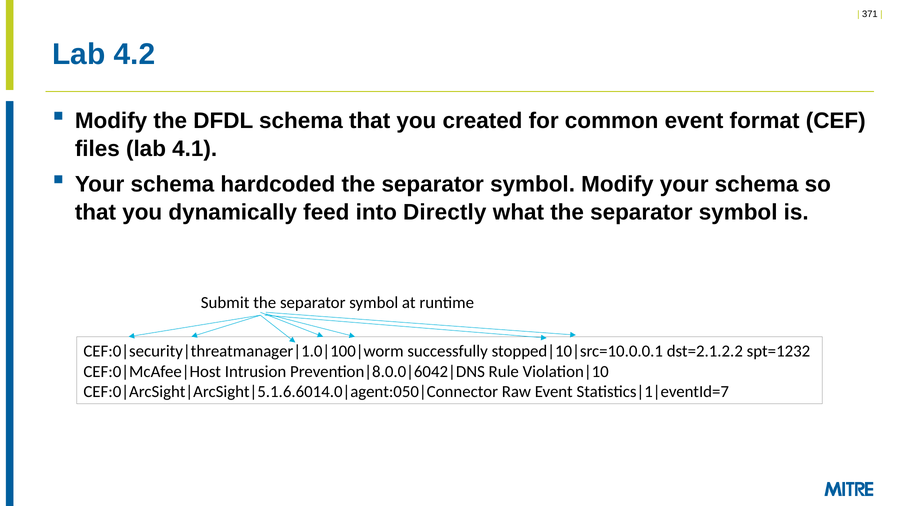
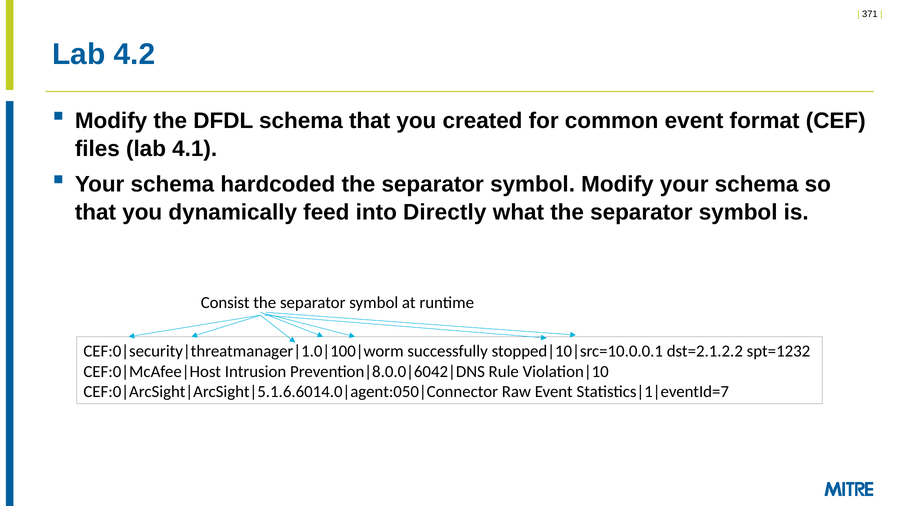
Submit: Submit -> Consist
